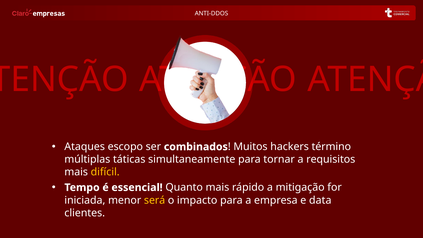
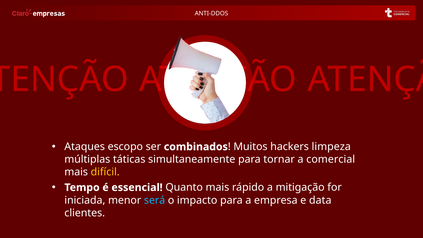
término: término -> limpeza
requisitos: requisitos -> comercial
será colour: yellow -> light blue
